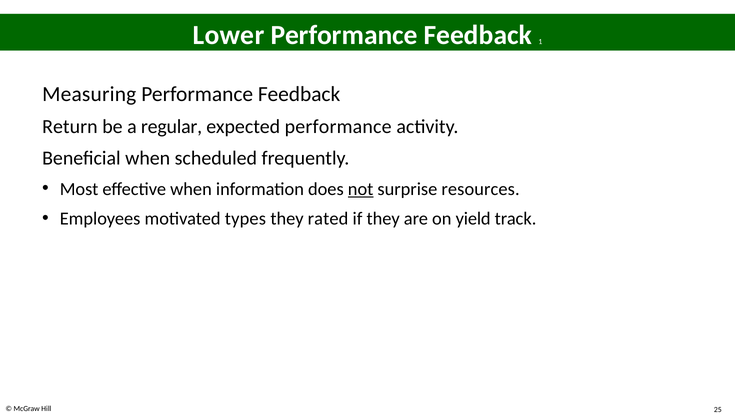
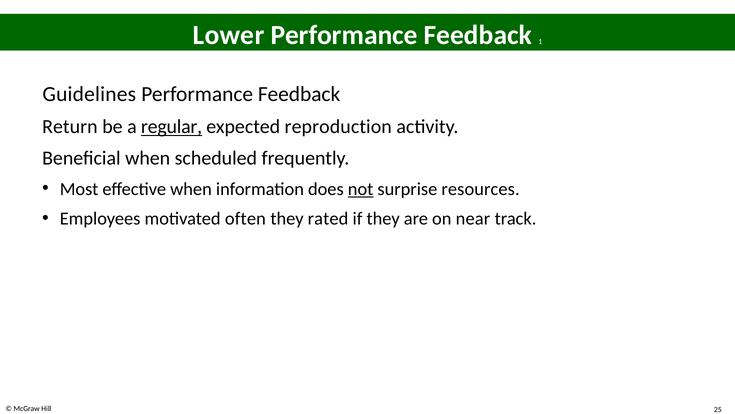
Measuring: Measuring -> Guidelines
regular underline: none -> present
expected performance: performance -> reproduction
types: types -> often
yield: yield -> near
